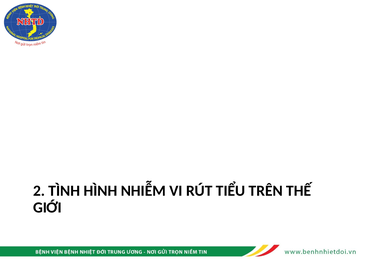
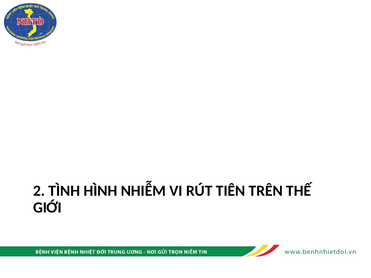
TIỂU: TIỂU -> TIÊN
